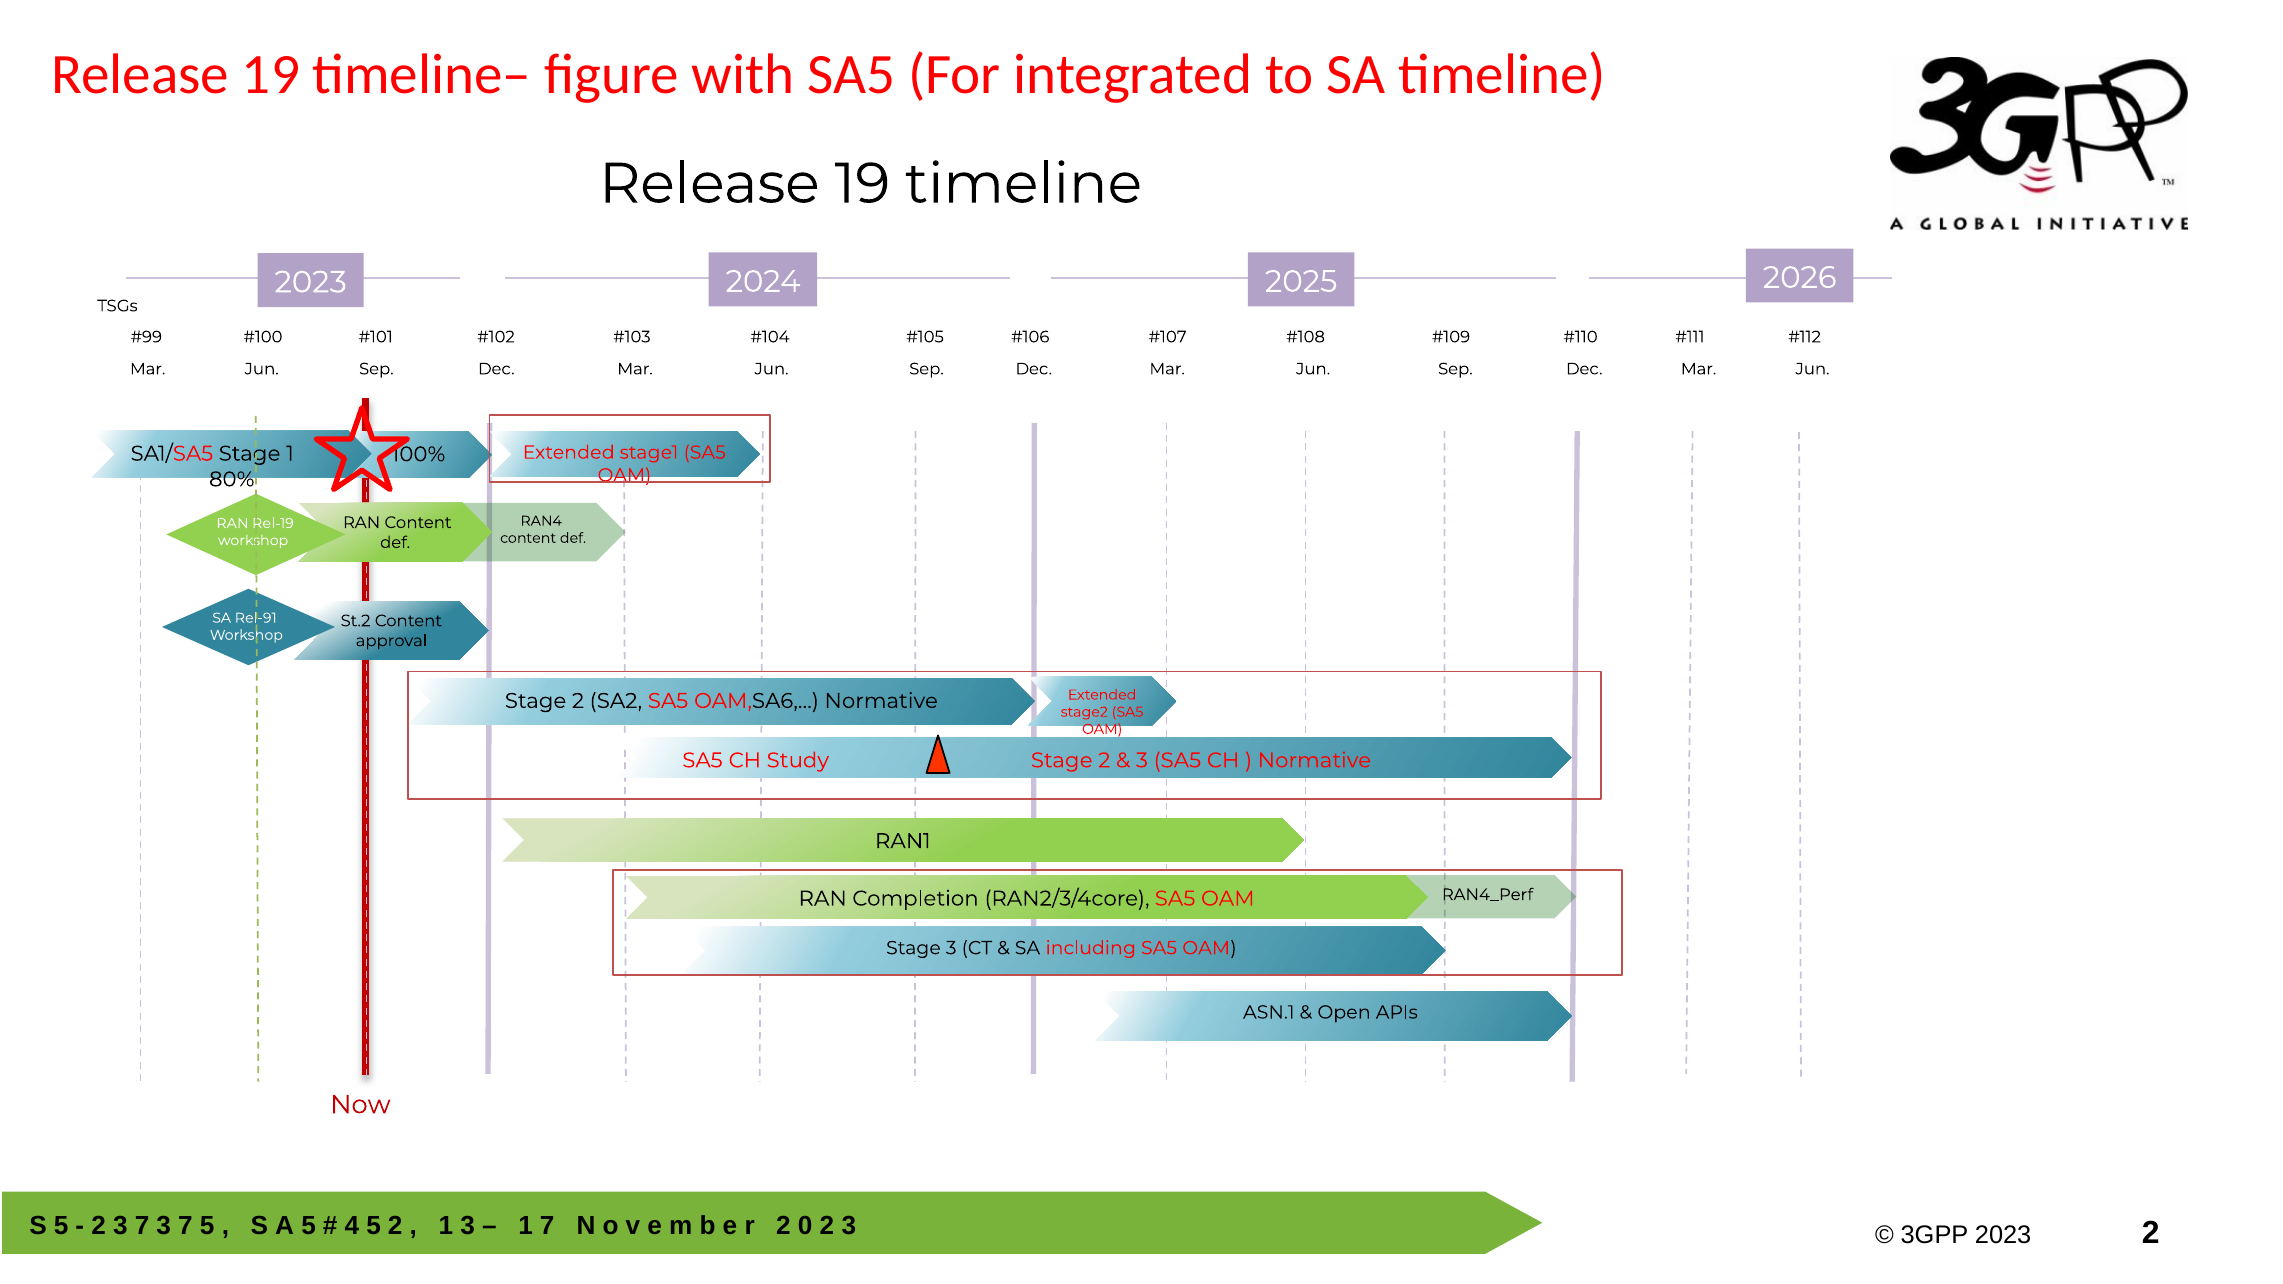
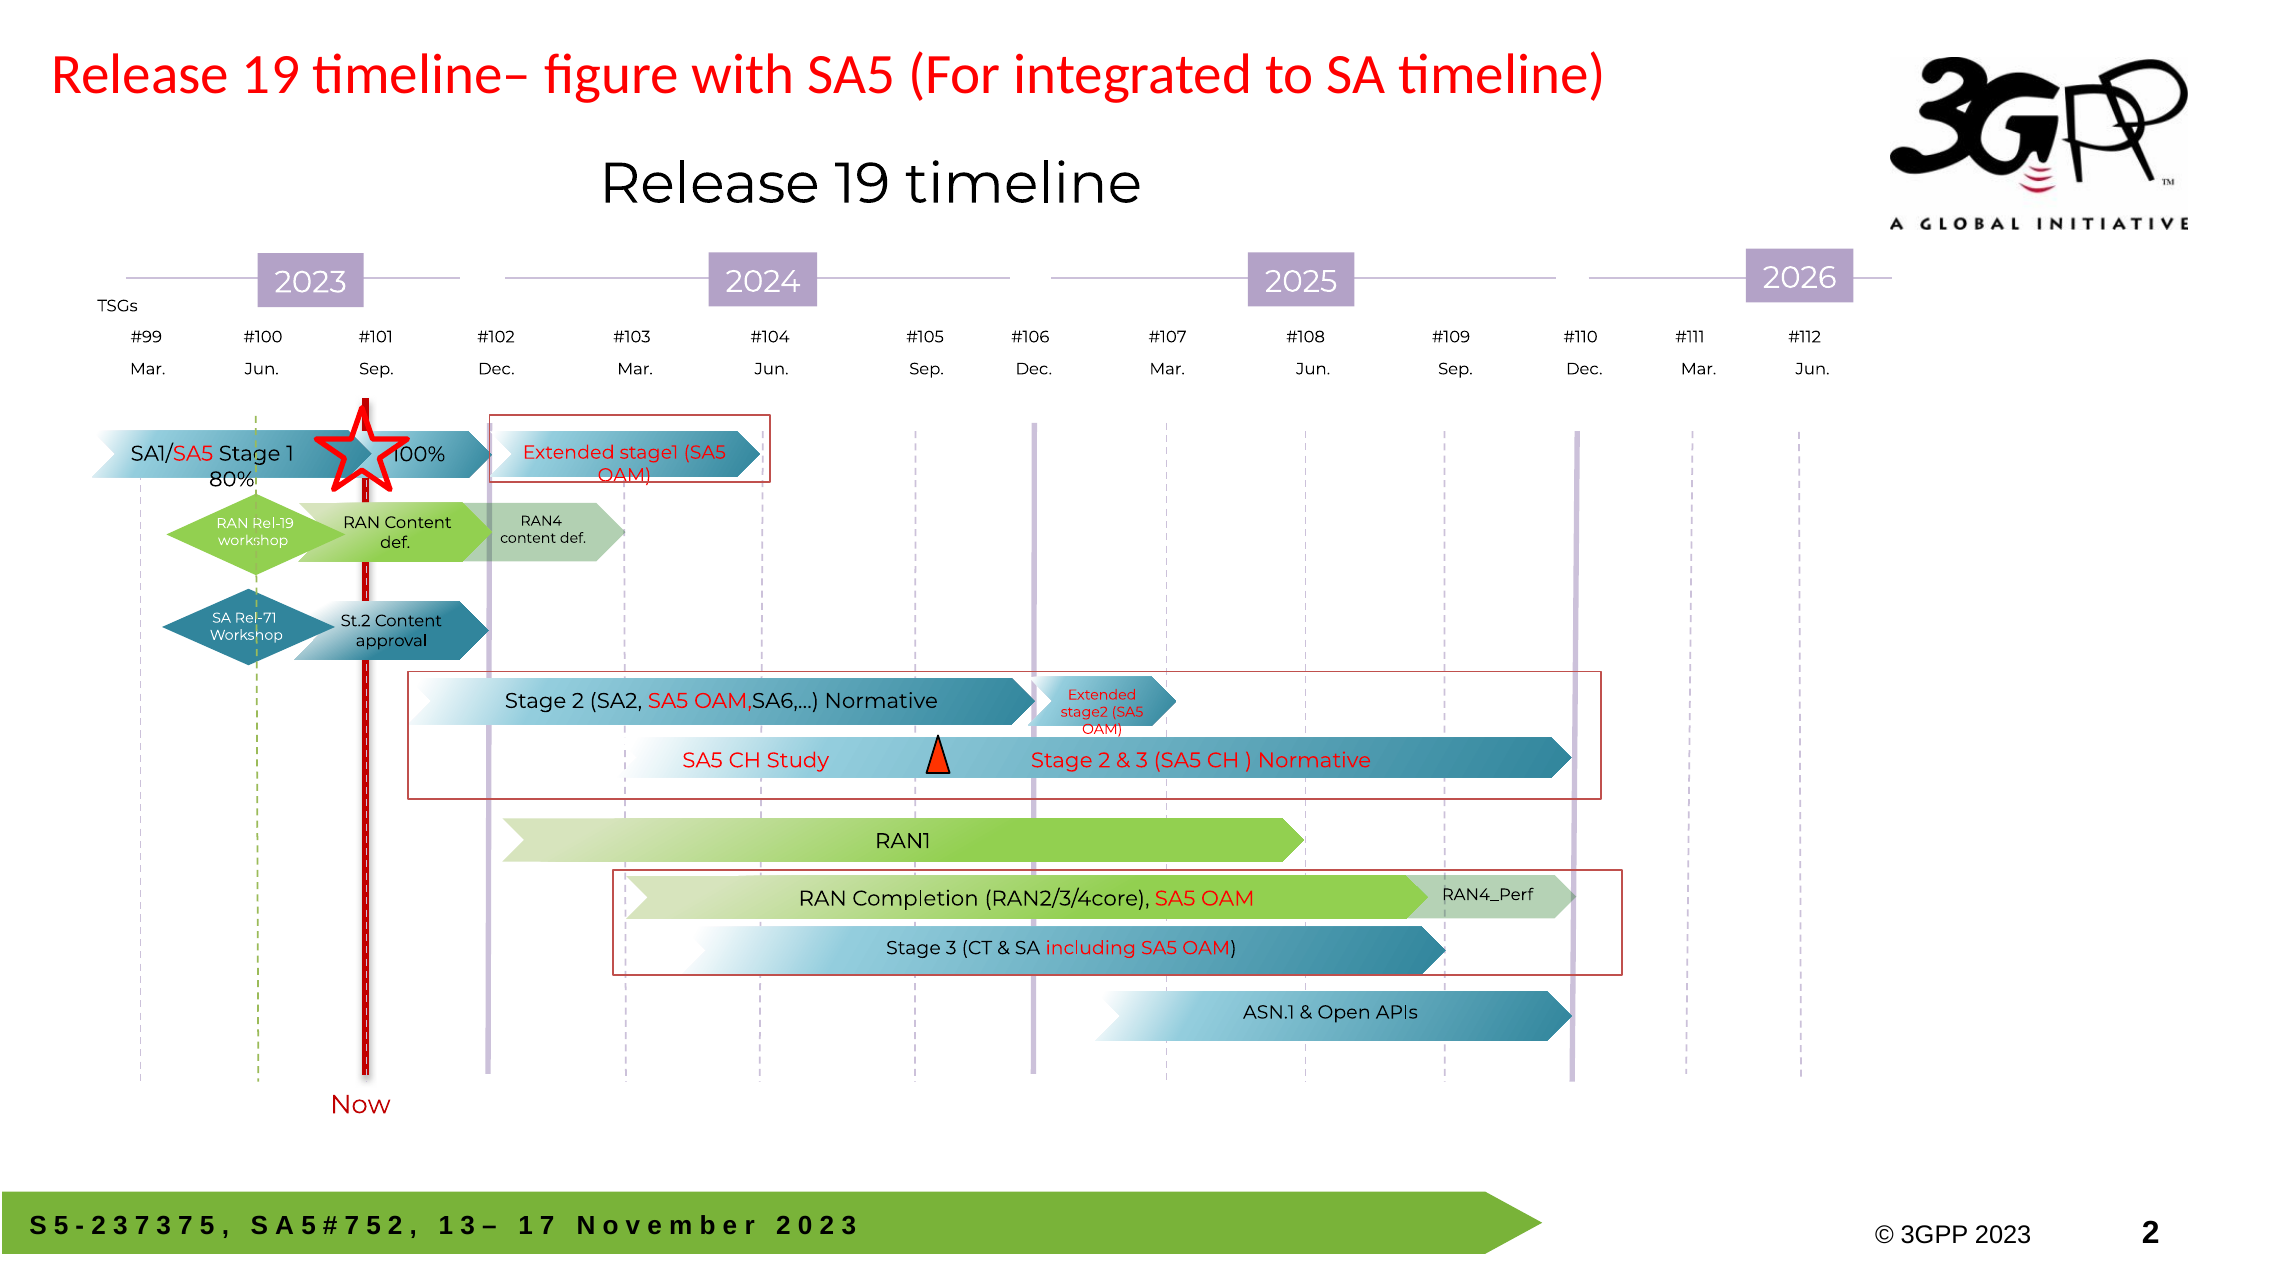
Rel-91: Rel-91 -> Rel-71
4 at (352, 1226): 4 -> 7
